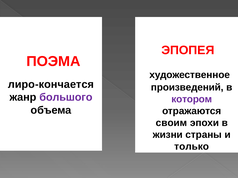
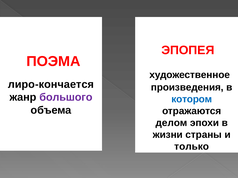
произведений: произведений -> произведения
котором colour: purple -> blue
своим: своим -> делом
